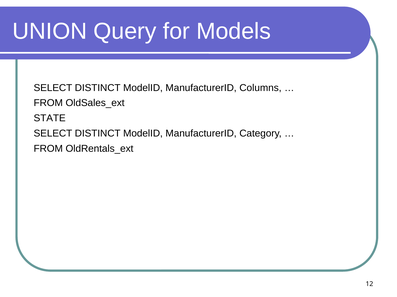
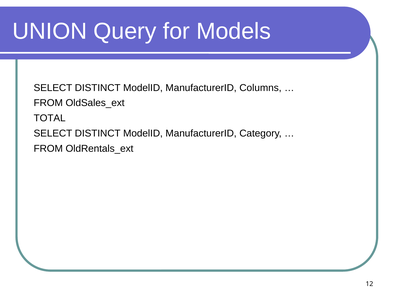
STATE: STATE -> TOTAL
